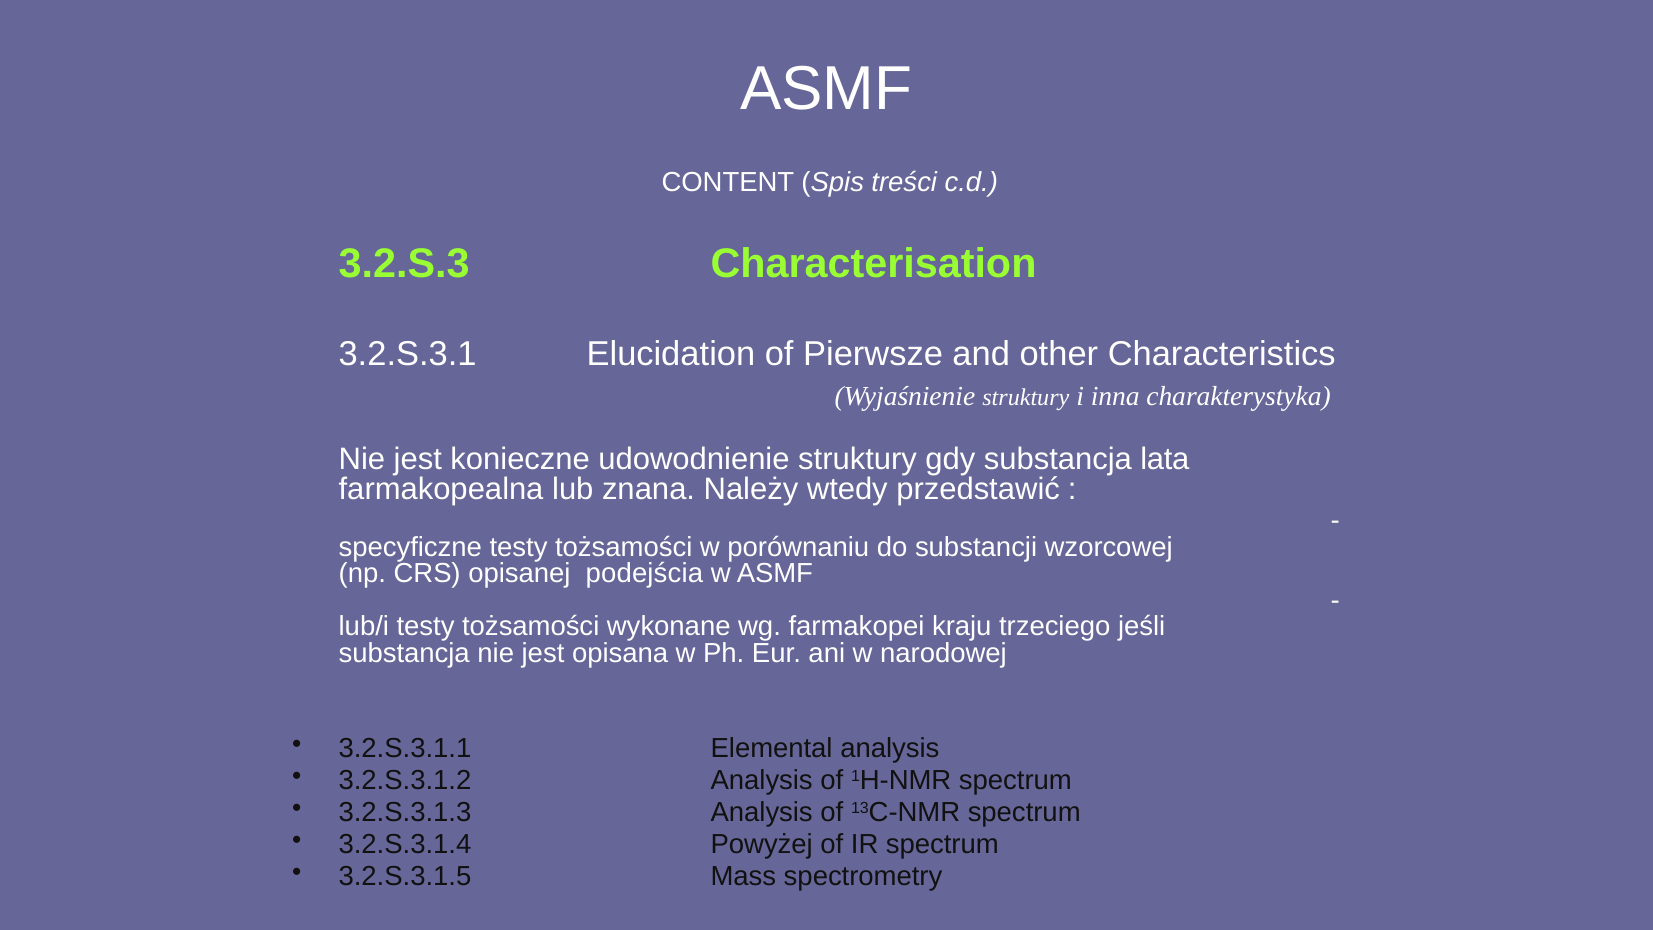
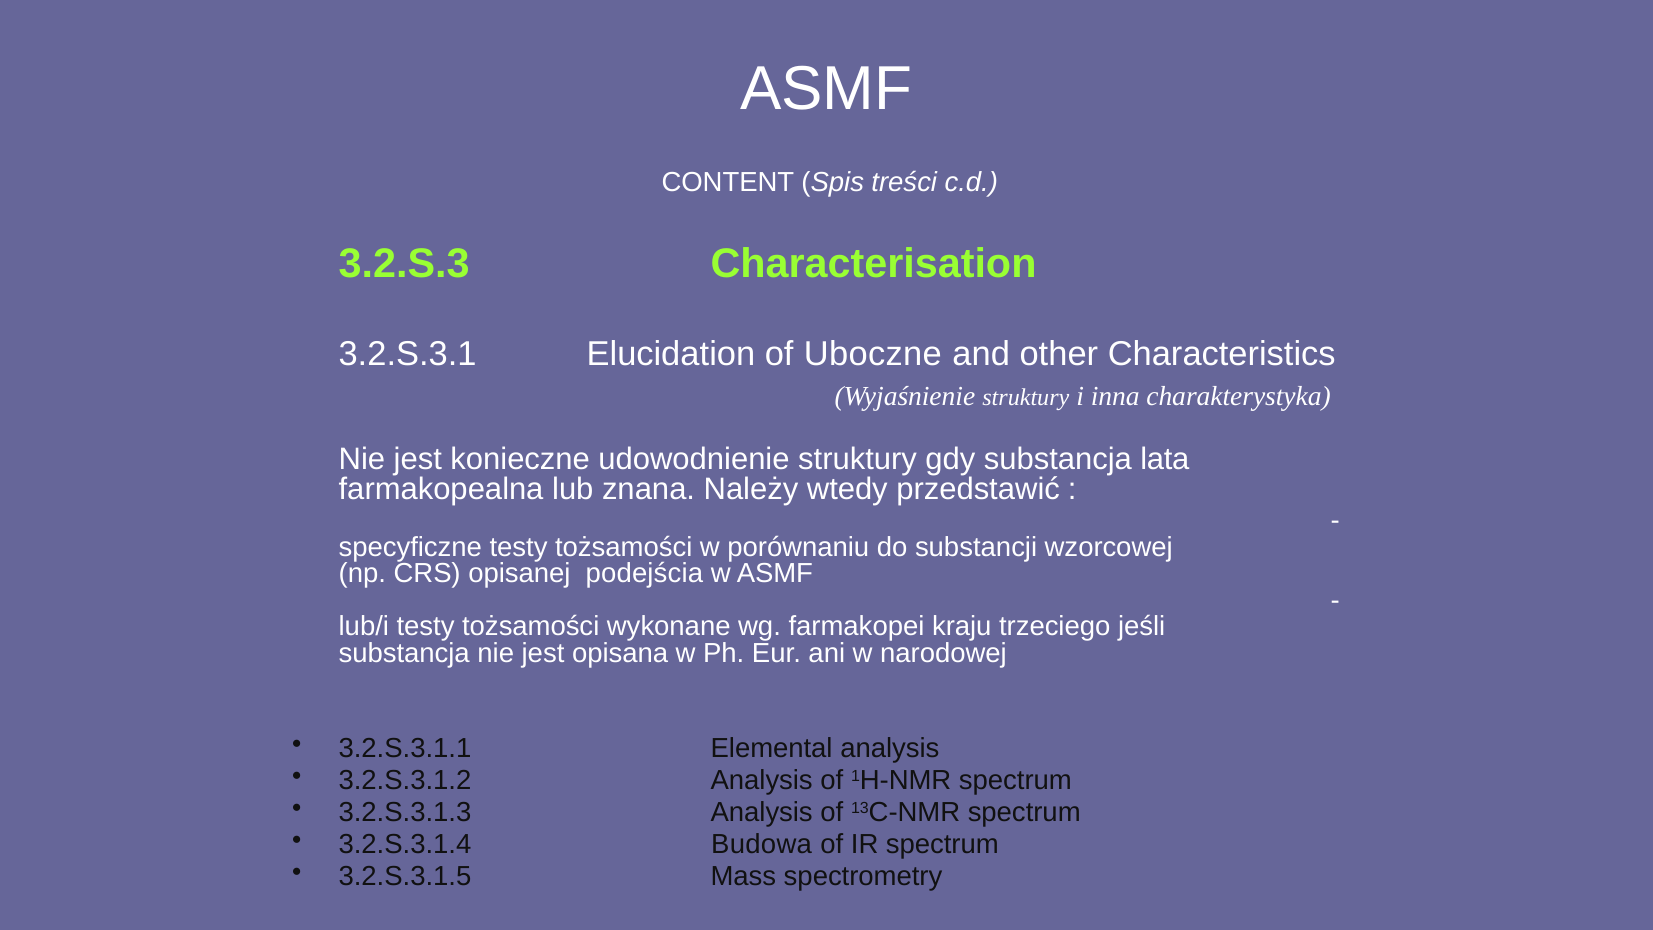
Pierwsze: Pierwsze -> Uboczne
Powyżej: Powyżej -> Budowa
